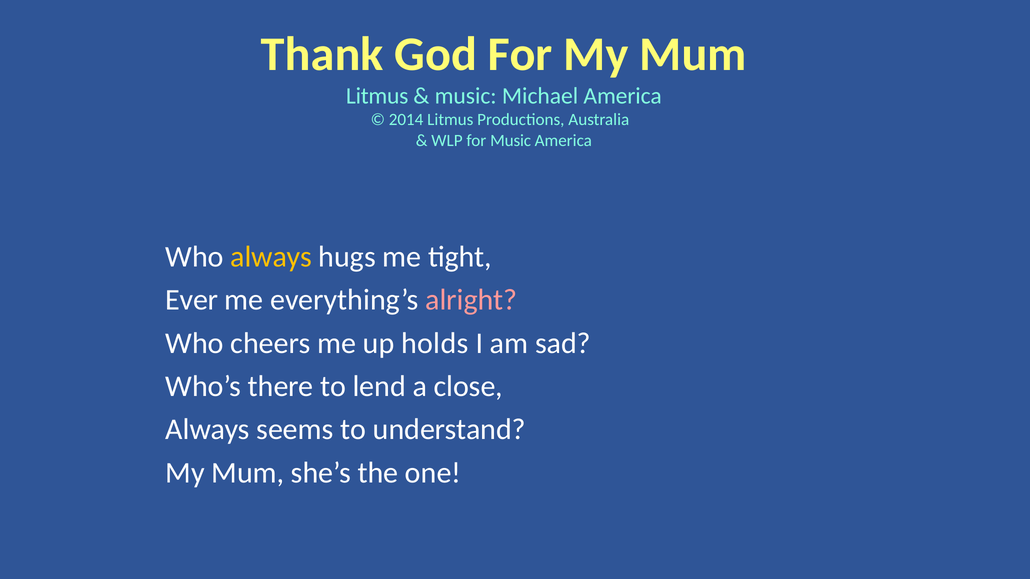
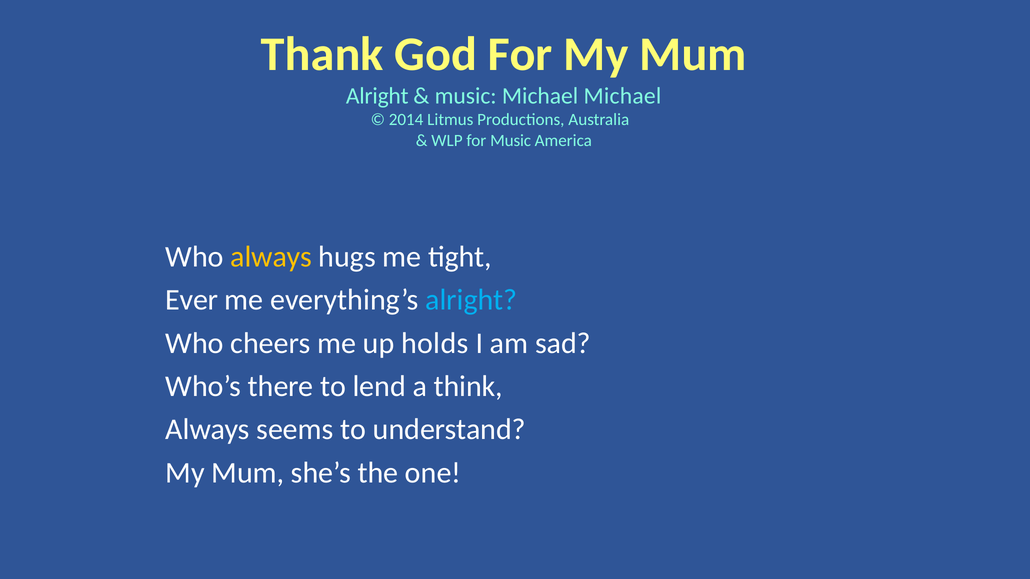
Litmus at (377, 96): Litmus -> Alright
Michael America: America -> Michael
alright at (471, 300) colour: pink -> light blue
close: close -> think
